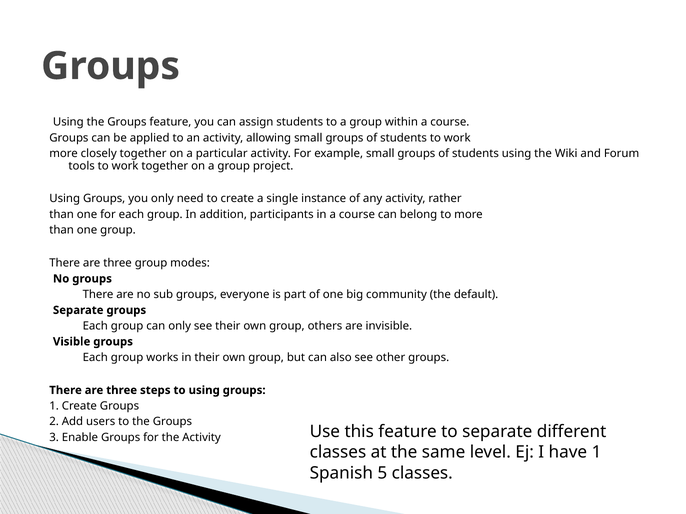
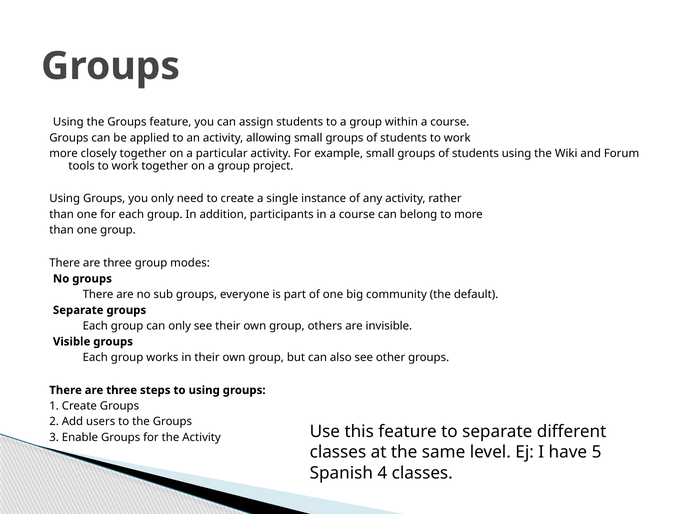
have 1: 1 -> 5
5: 5 -> 4
